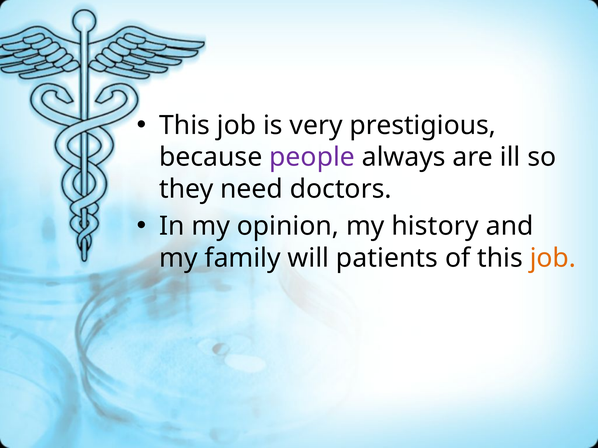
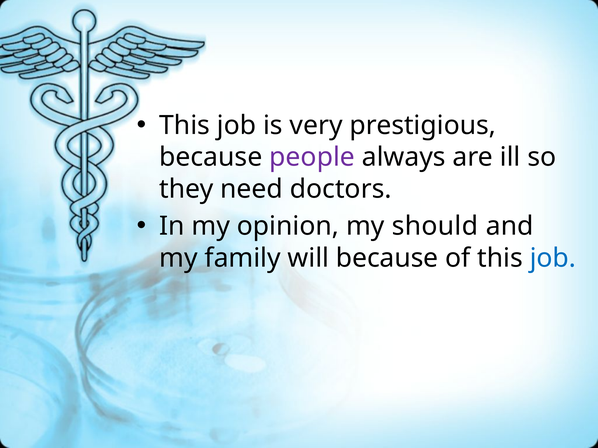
history: history -> should
will patients: patients -> because
job at (553, 258) colour: orange -> blue
